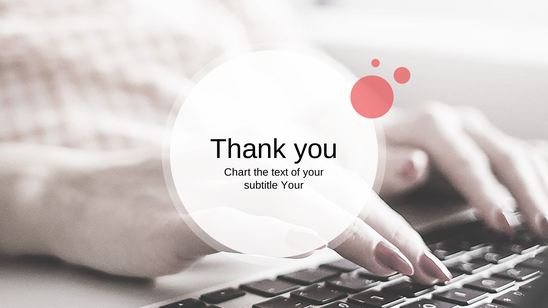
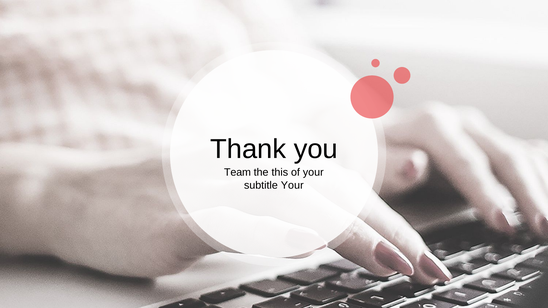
Chart: Chart -> Team
text: text -> this
